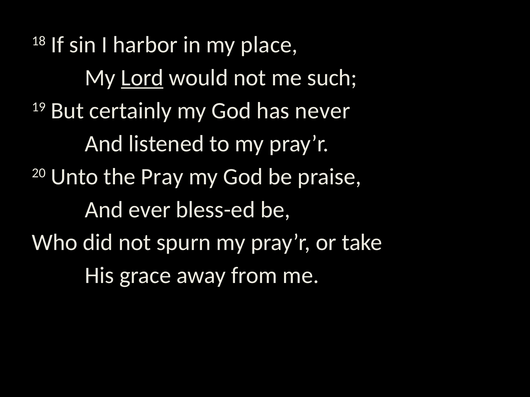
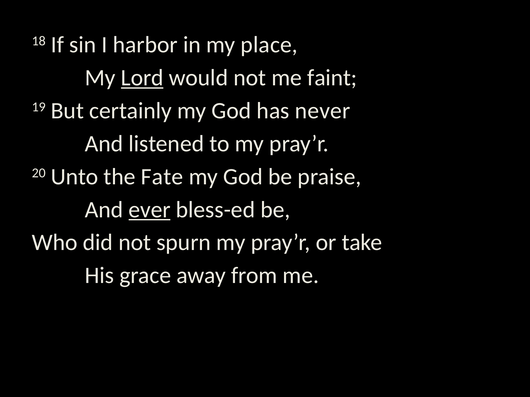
such: such -> faint
Pray: Pray -> Fate
ever underline: none -> present
